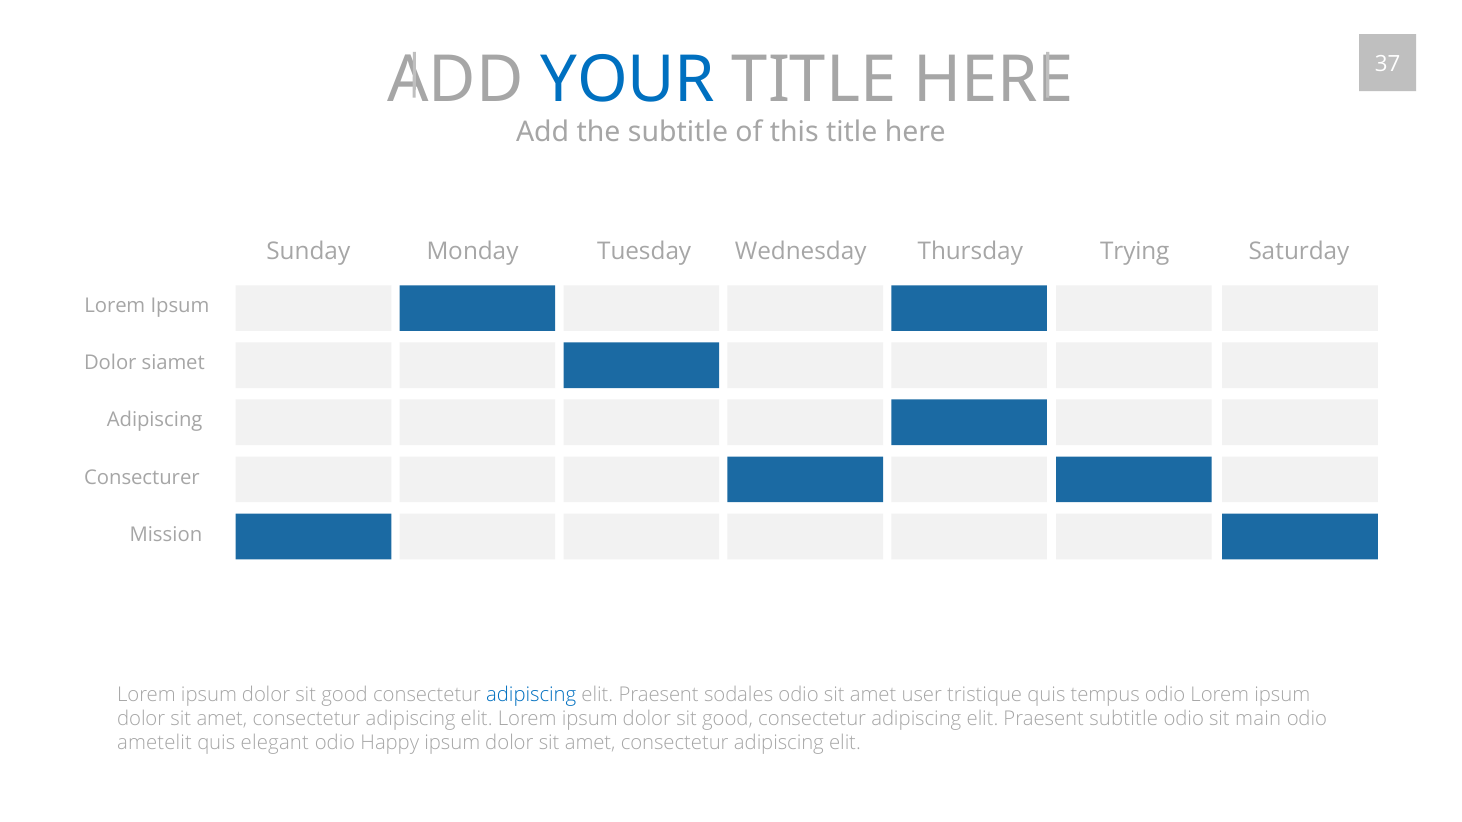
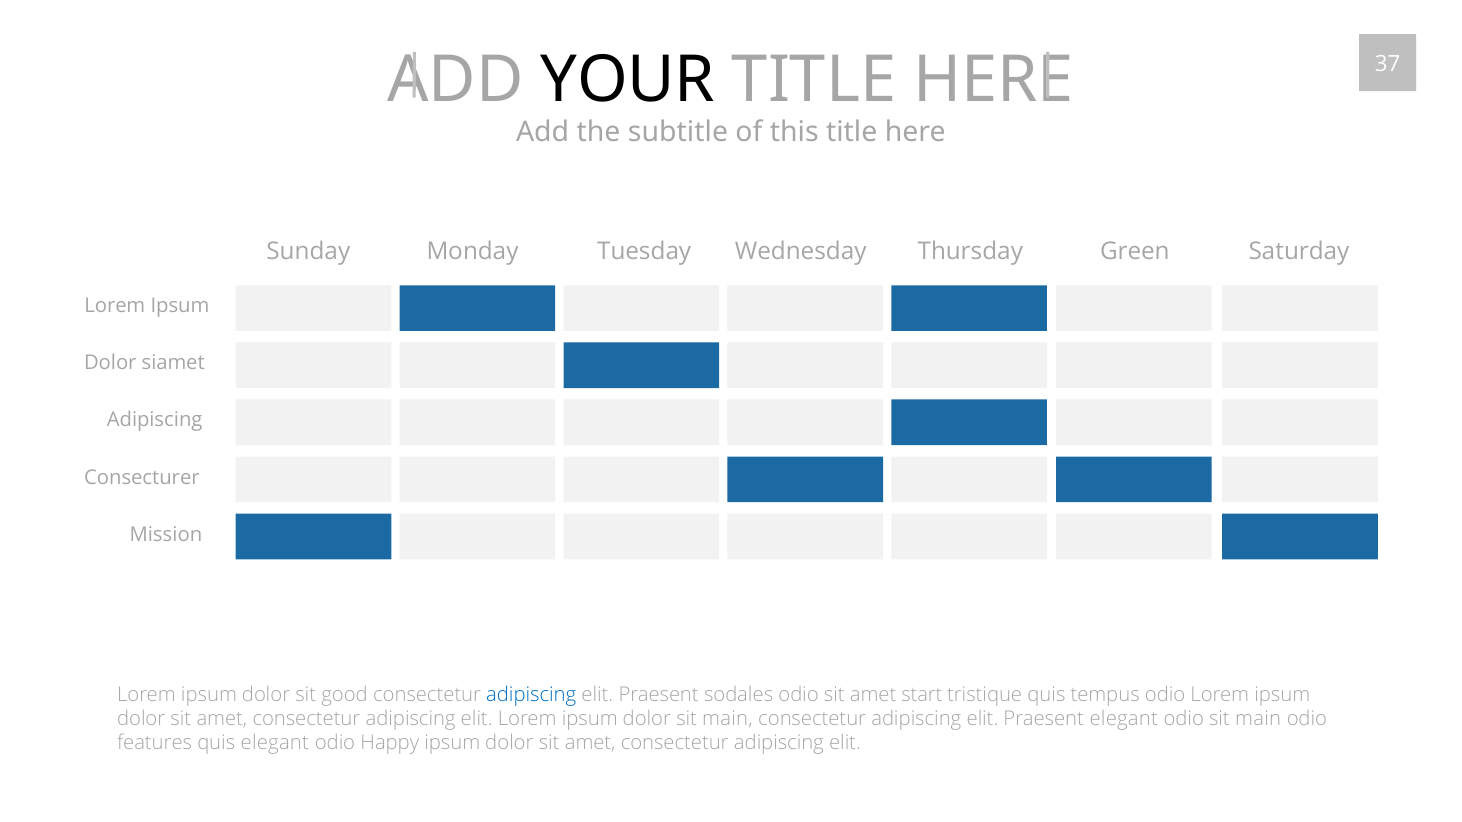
YOUR colour: blue -> black
Trying: Trying -> Green
user: user -> start
good at (728, 719): good -> main
Praesent subtitle: subtitle -> elegant
ametelit: ametelit -> features
